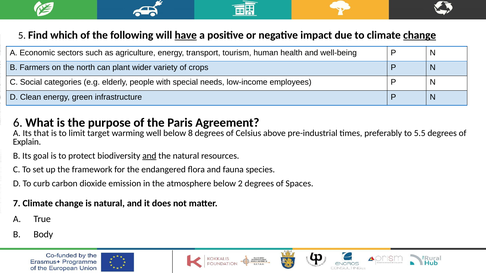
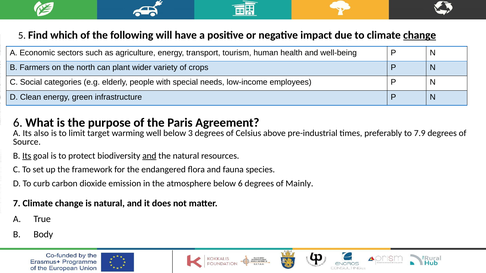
have underline: present -> none
that: that -> also
8: 8 -> 3
5.5: 5.5 -> 7.9
Explain: Explain -> Source
Its at (27, 156) underline: none -> present
below 2: 2 -> 6
Spaces: Spaces -> Mainly
